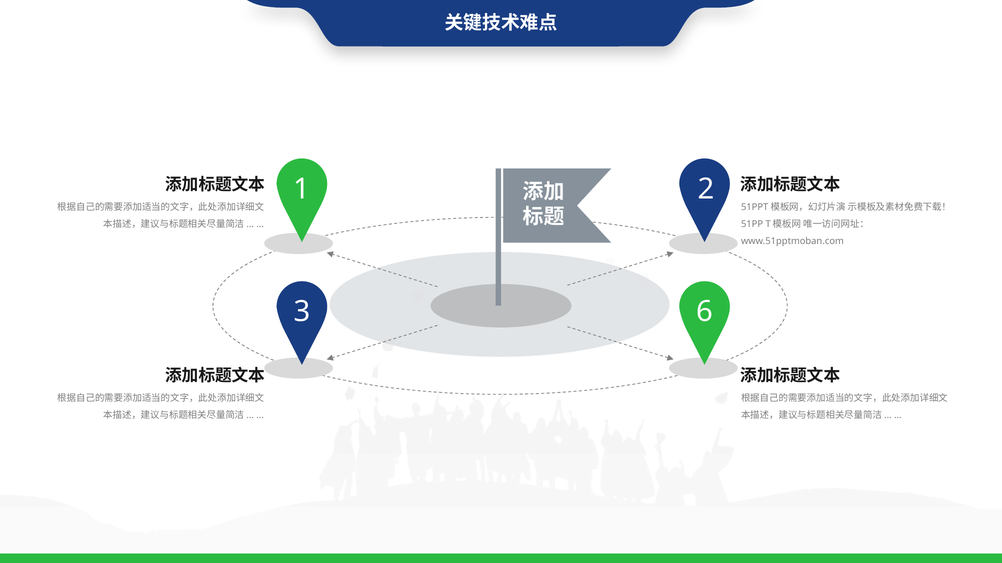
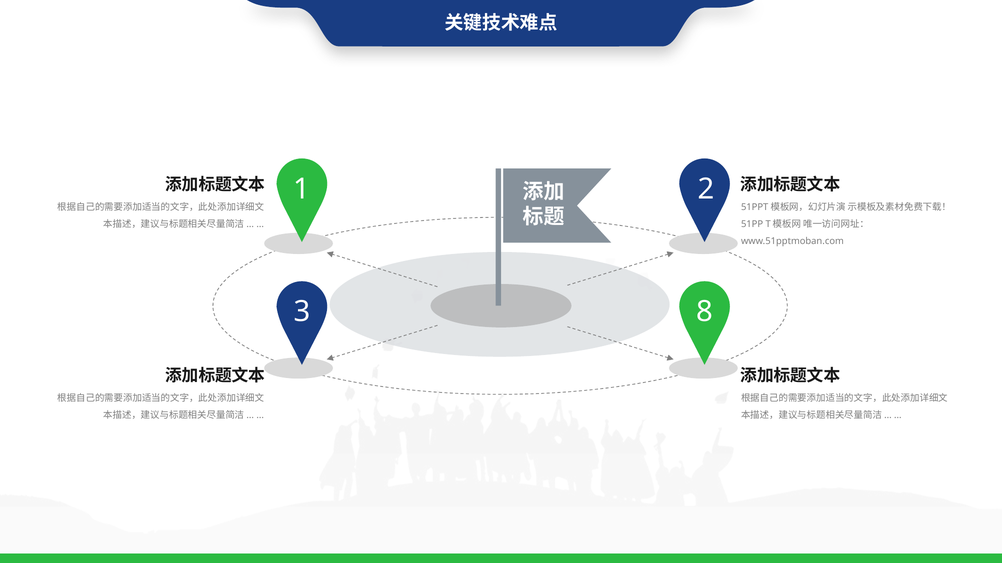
6: 6 -> 8
